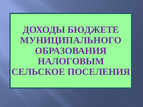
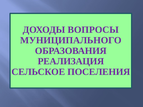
БЮДЖЕТЕ: БЮДЖЕТЕ -> ВОПРОСЫ
НАЛОГОВЫМ: НАЛОГОВЫМ -> РЕАЛИЗАЦИЯ
